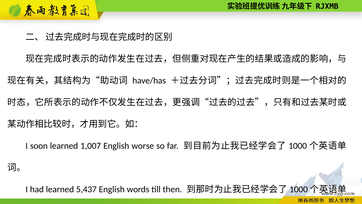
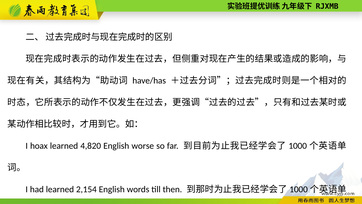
soon: soon -> hoax
1,007: 1,007 -> 4,820
5,437: 5,437 -> 2,154
